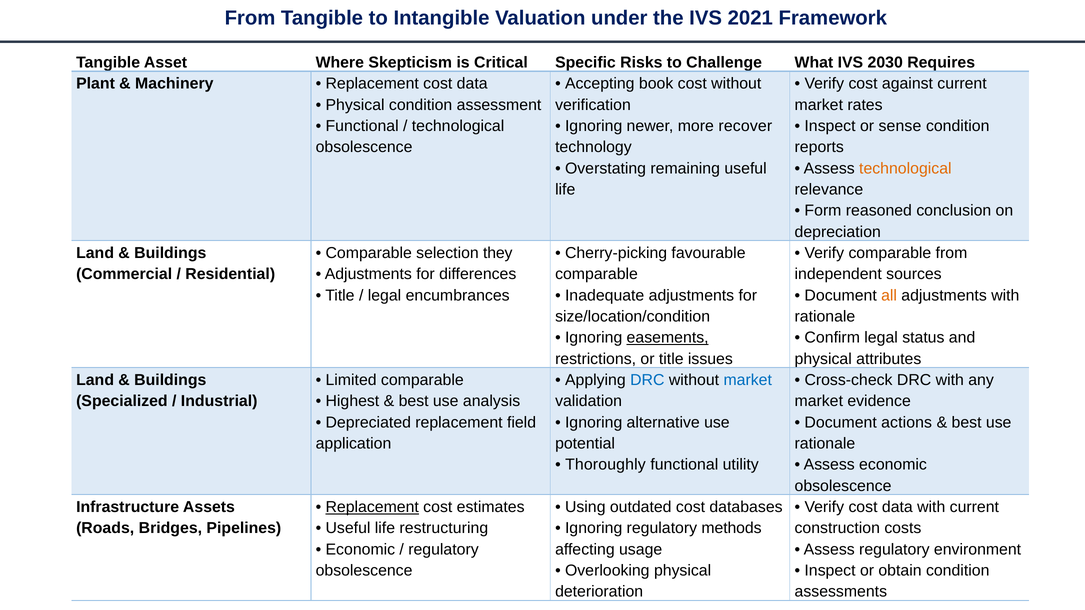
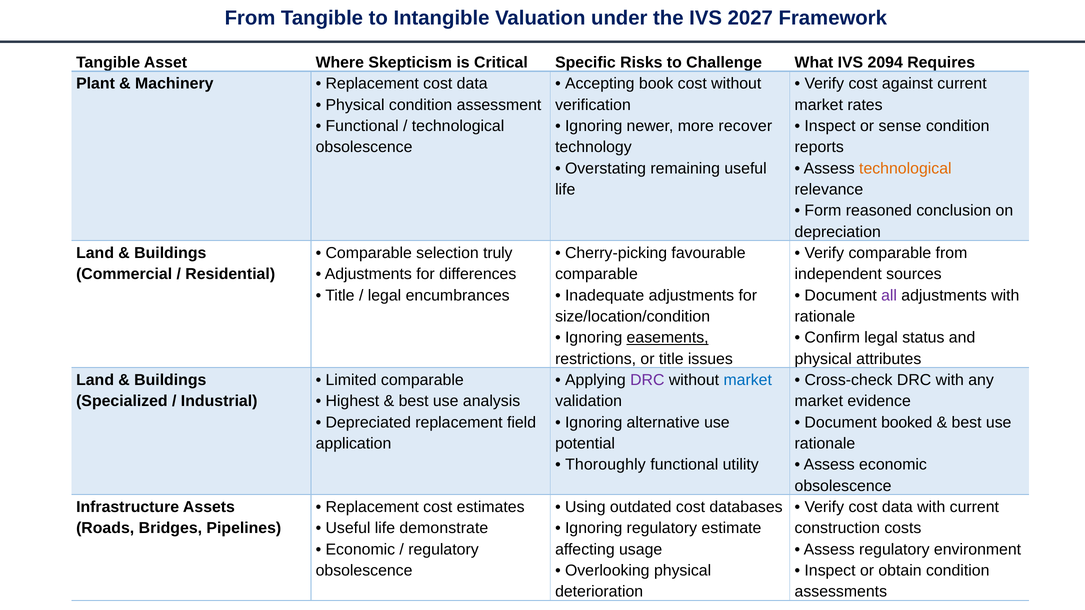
2021: 2021 -> 2027
2030: 2030 -> 2094
they: they -> truly
all colour: orange -> purple
DRC at (647, 380) colour: blue -> purple
actions: actions -> booked
Replacement at (372, 507) underline: present -> none
restructuring: restructuring -> demonstrate
methods: methods -> estimate
